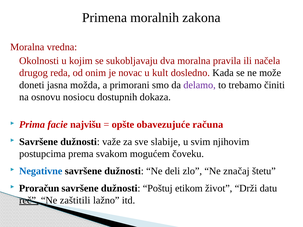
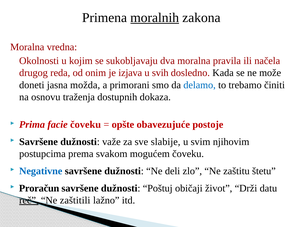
moralnih underline: none -> present
novac: novac -> izjava
kult: kult -> svih
delamo colour: purple -> blue
nosiocu: nosiocu -> traženja
facie najvišu: najvišu -> čoveku
računa: računa -> postoje
značaj: značaj -> zaštitu
etikom: etikom -> običaji
